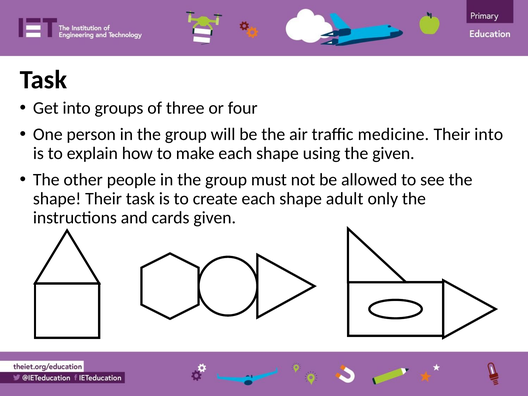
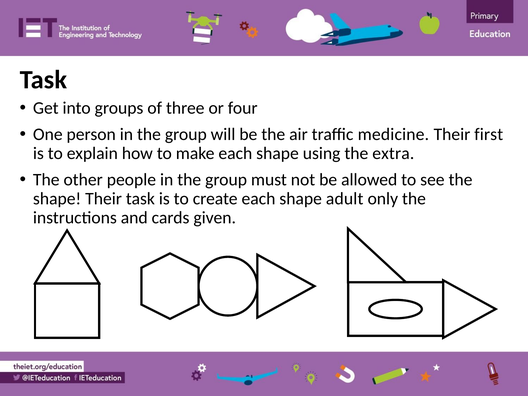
Their into: into -> first
the given: given -> extra
